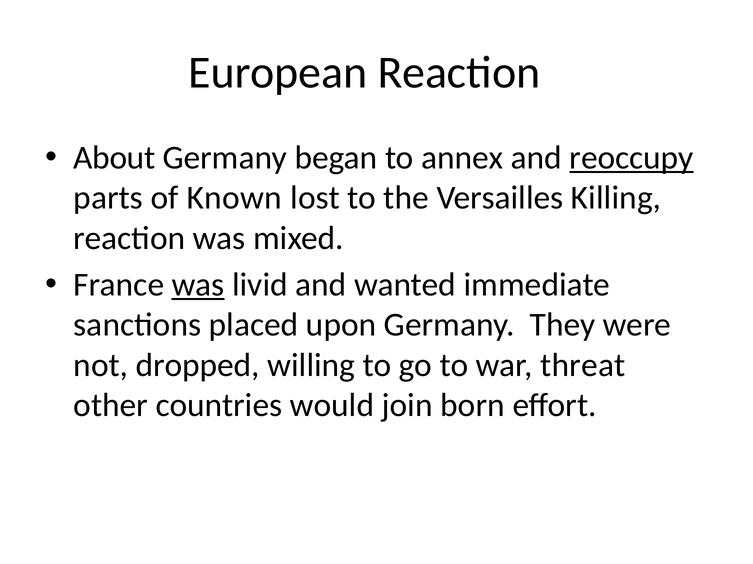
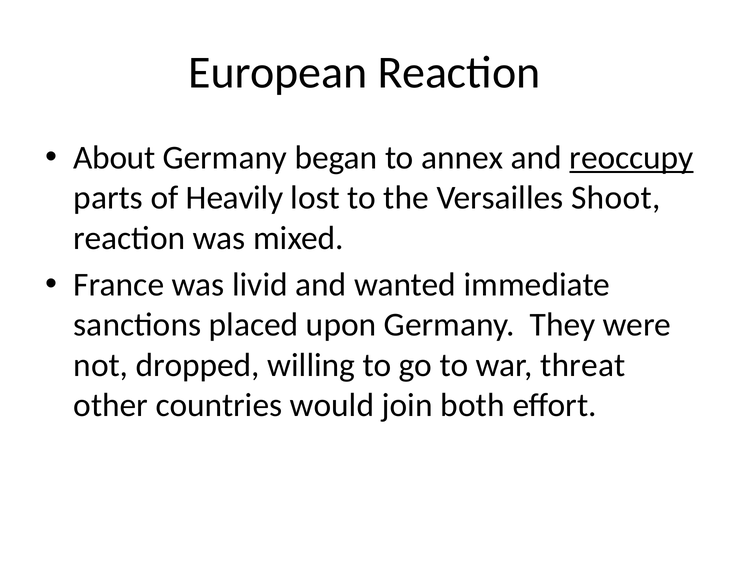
Known: Known -> Heavily
Killing: Killing -> Shoot
was at (198, 285) underline: present -> none
born: born -> both
